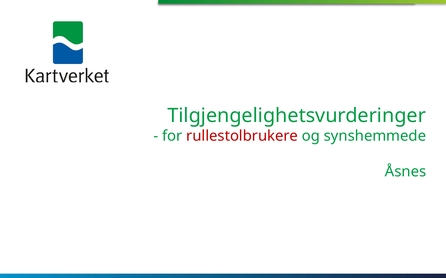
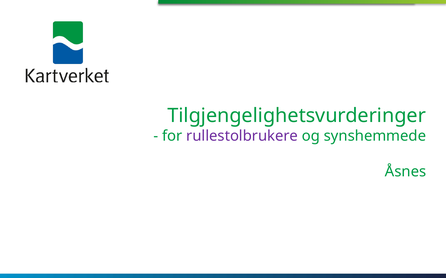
rullestolbrukere colour: red -> purple
